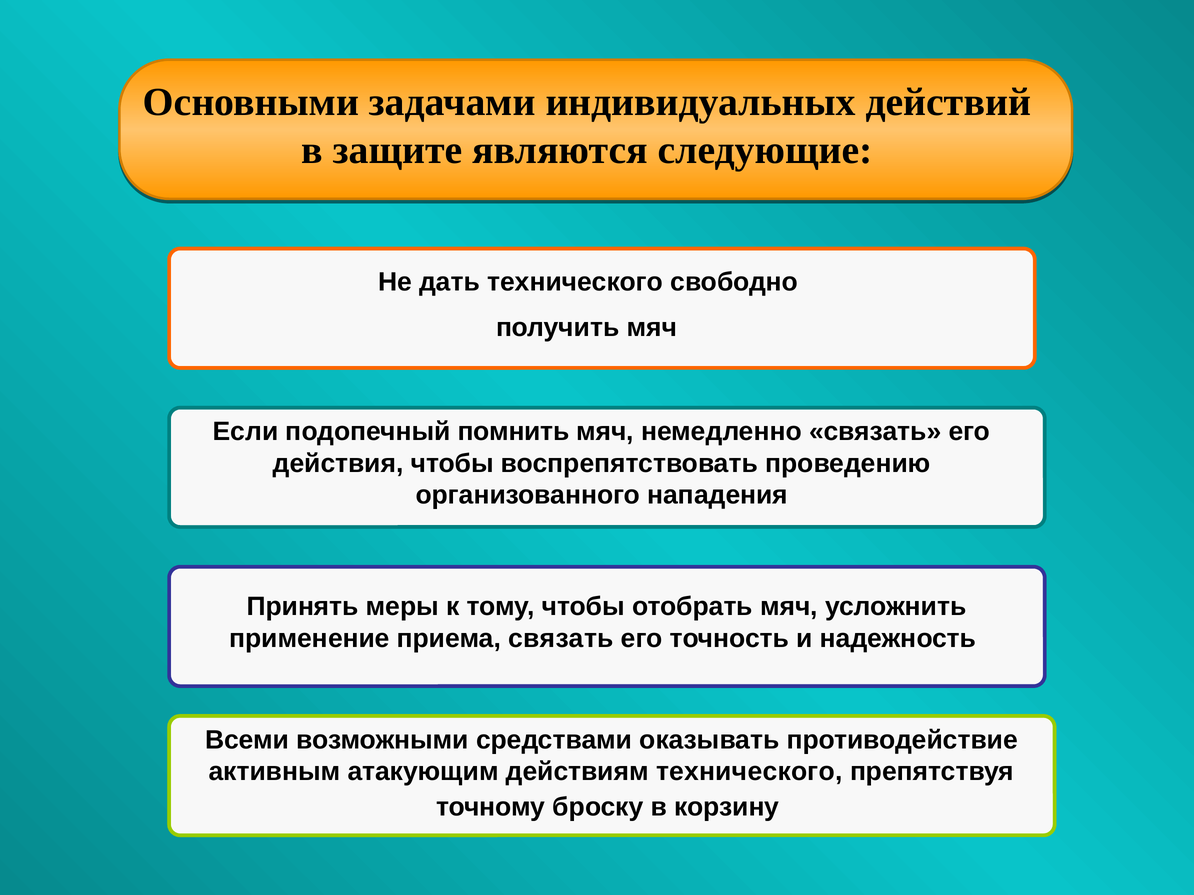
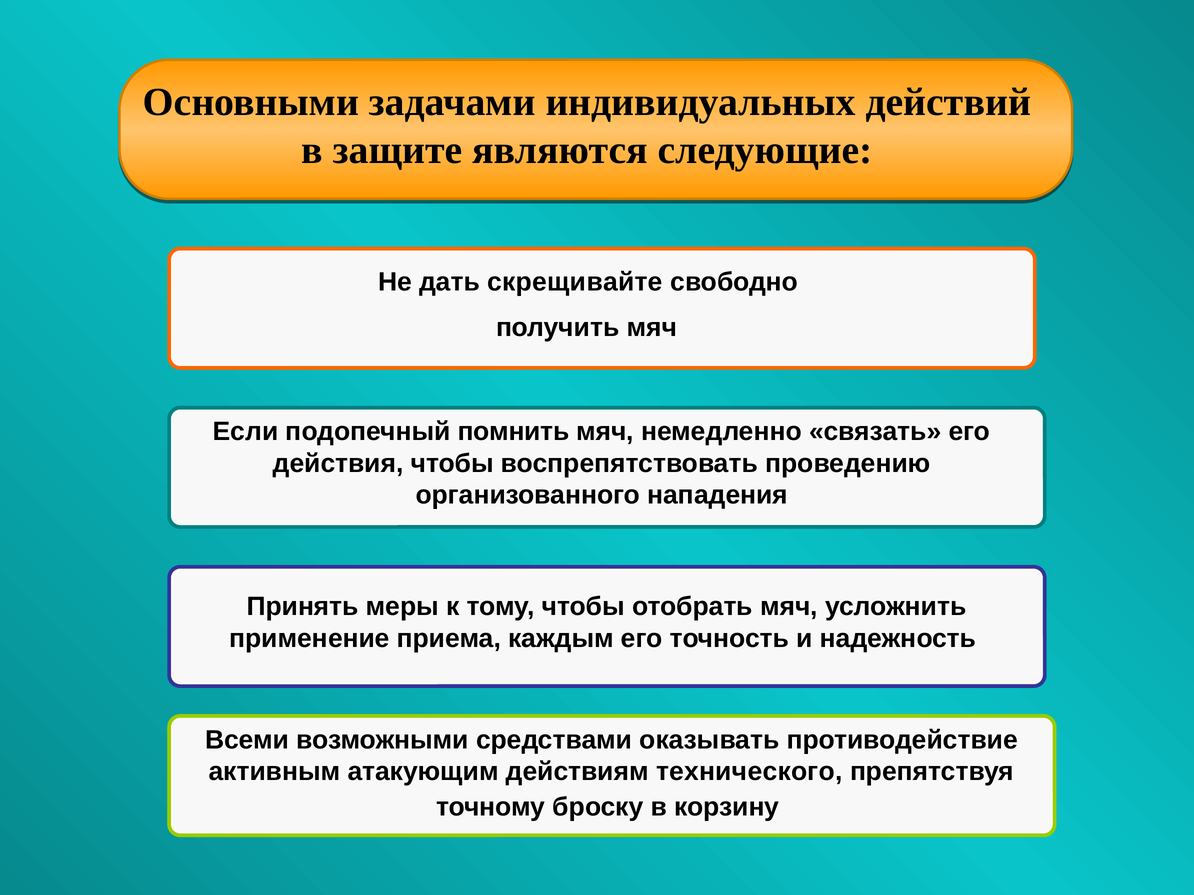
дать технического: технического -> скрещивайте
приема связать: связать -> каждым
